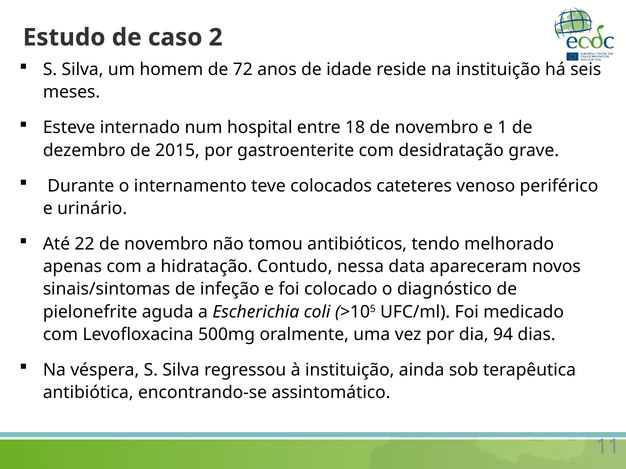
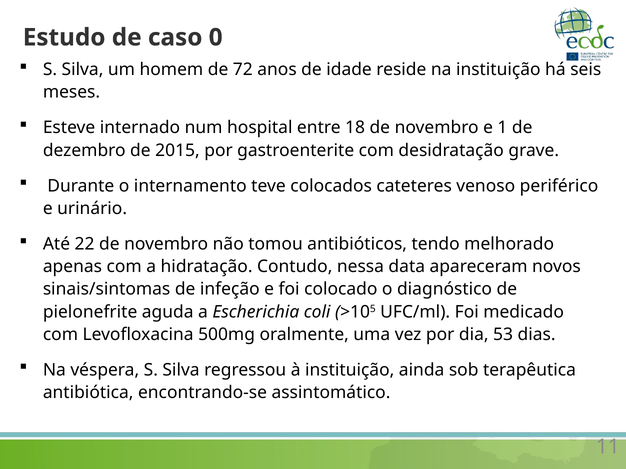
2: 2 -> 0
94: 94 -> 53
